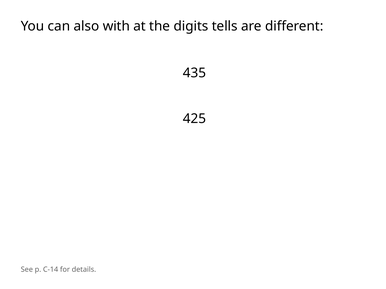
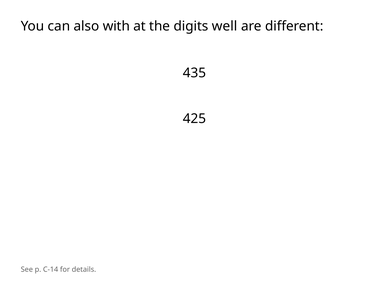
tells: tells -> well
